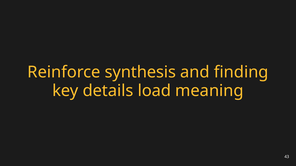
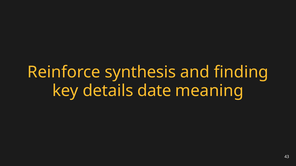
load: load -> date
